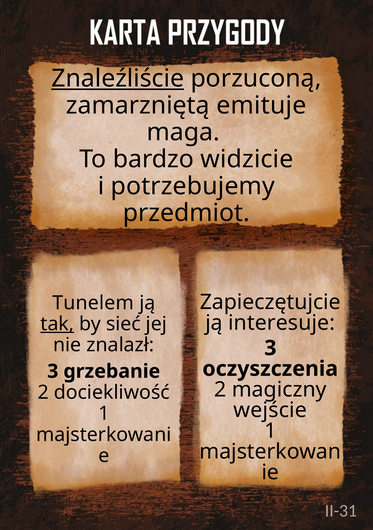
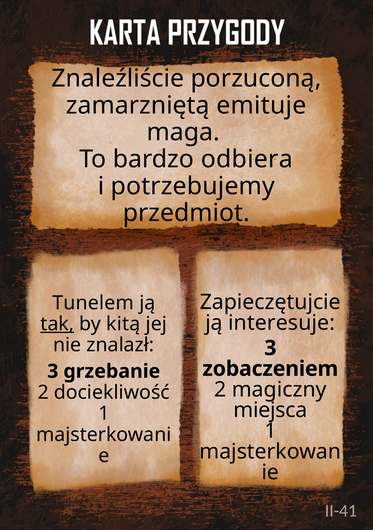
Znaleźliście underline: present -> none
widzicie: widzicie -> odbiera
sieć: sieć -> kitą
oczyszczenia: oczyszczenia -> zobaczeniem
wejście: wejście -> miejsca
II-31: II-31 -> II-41
